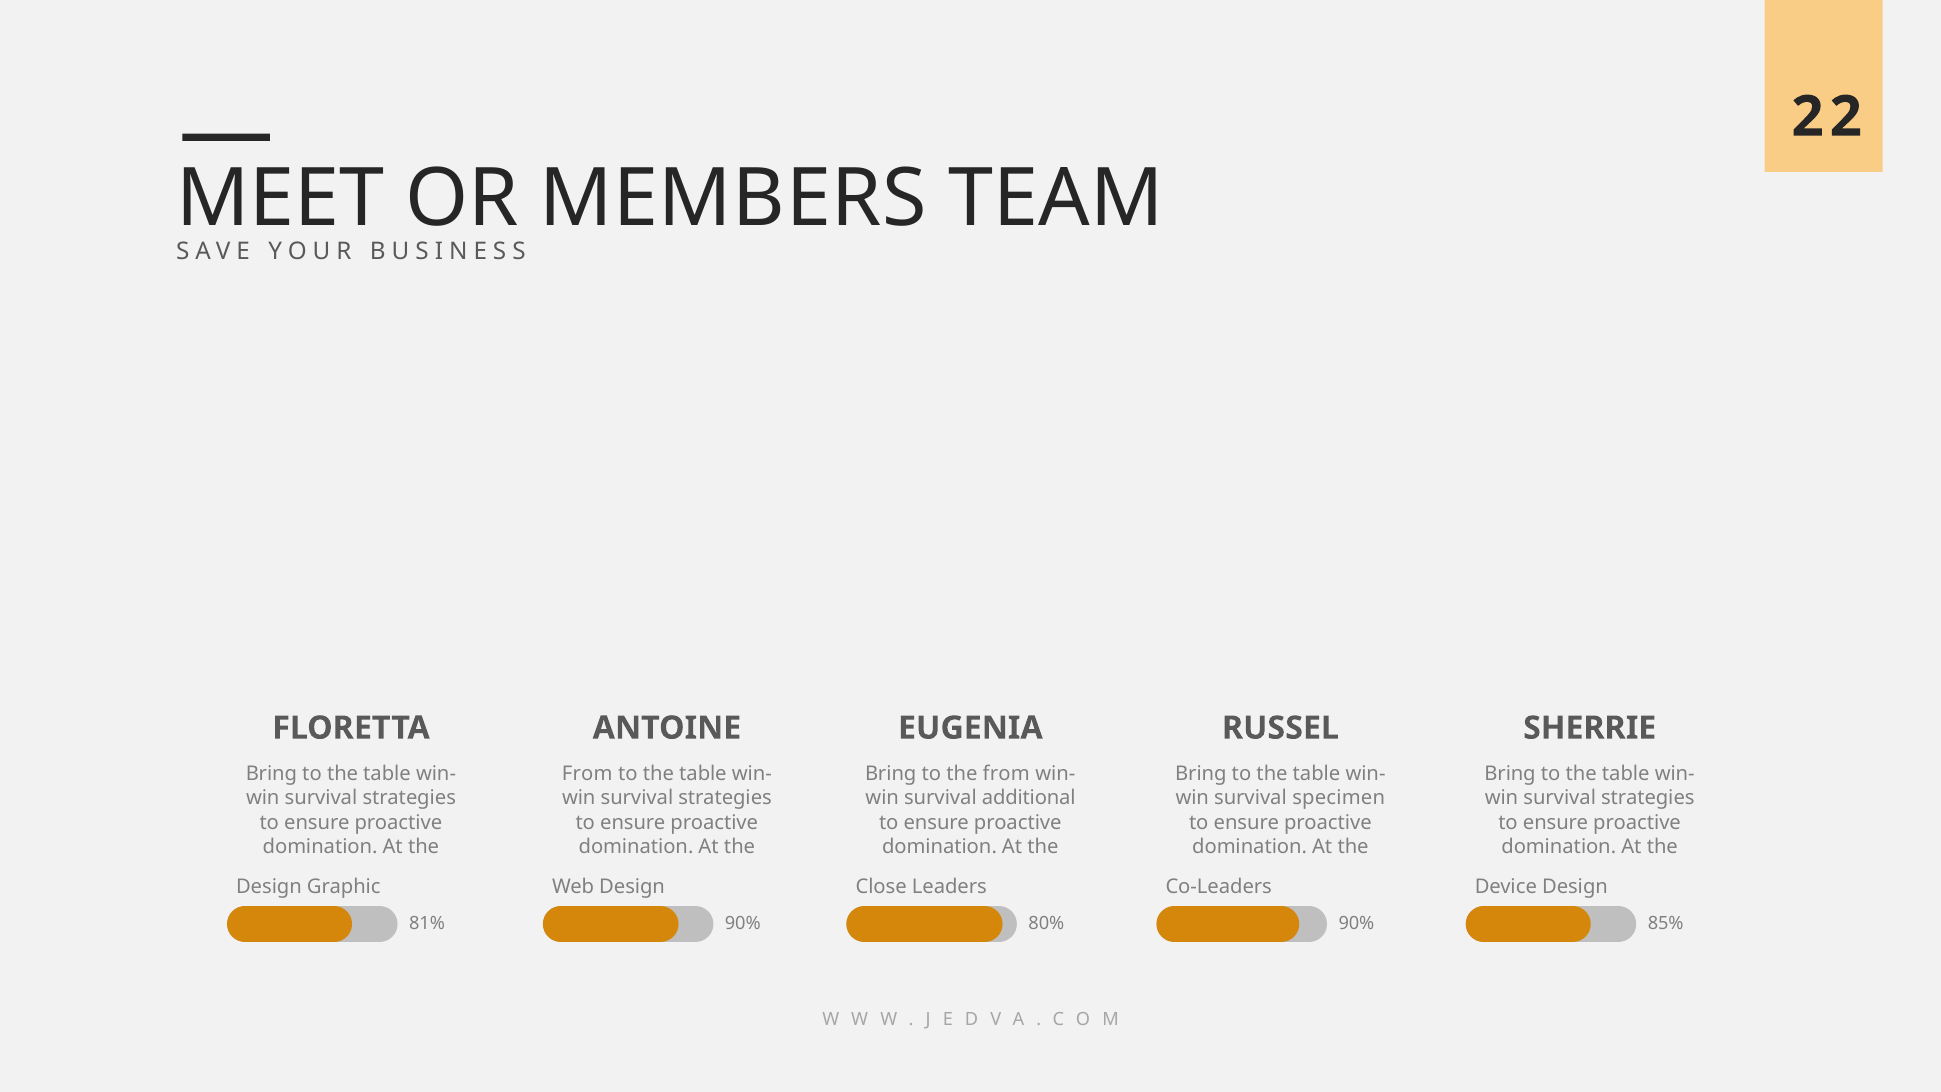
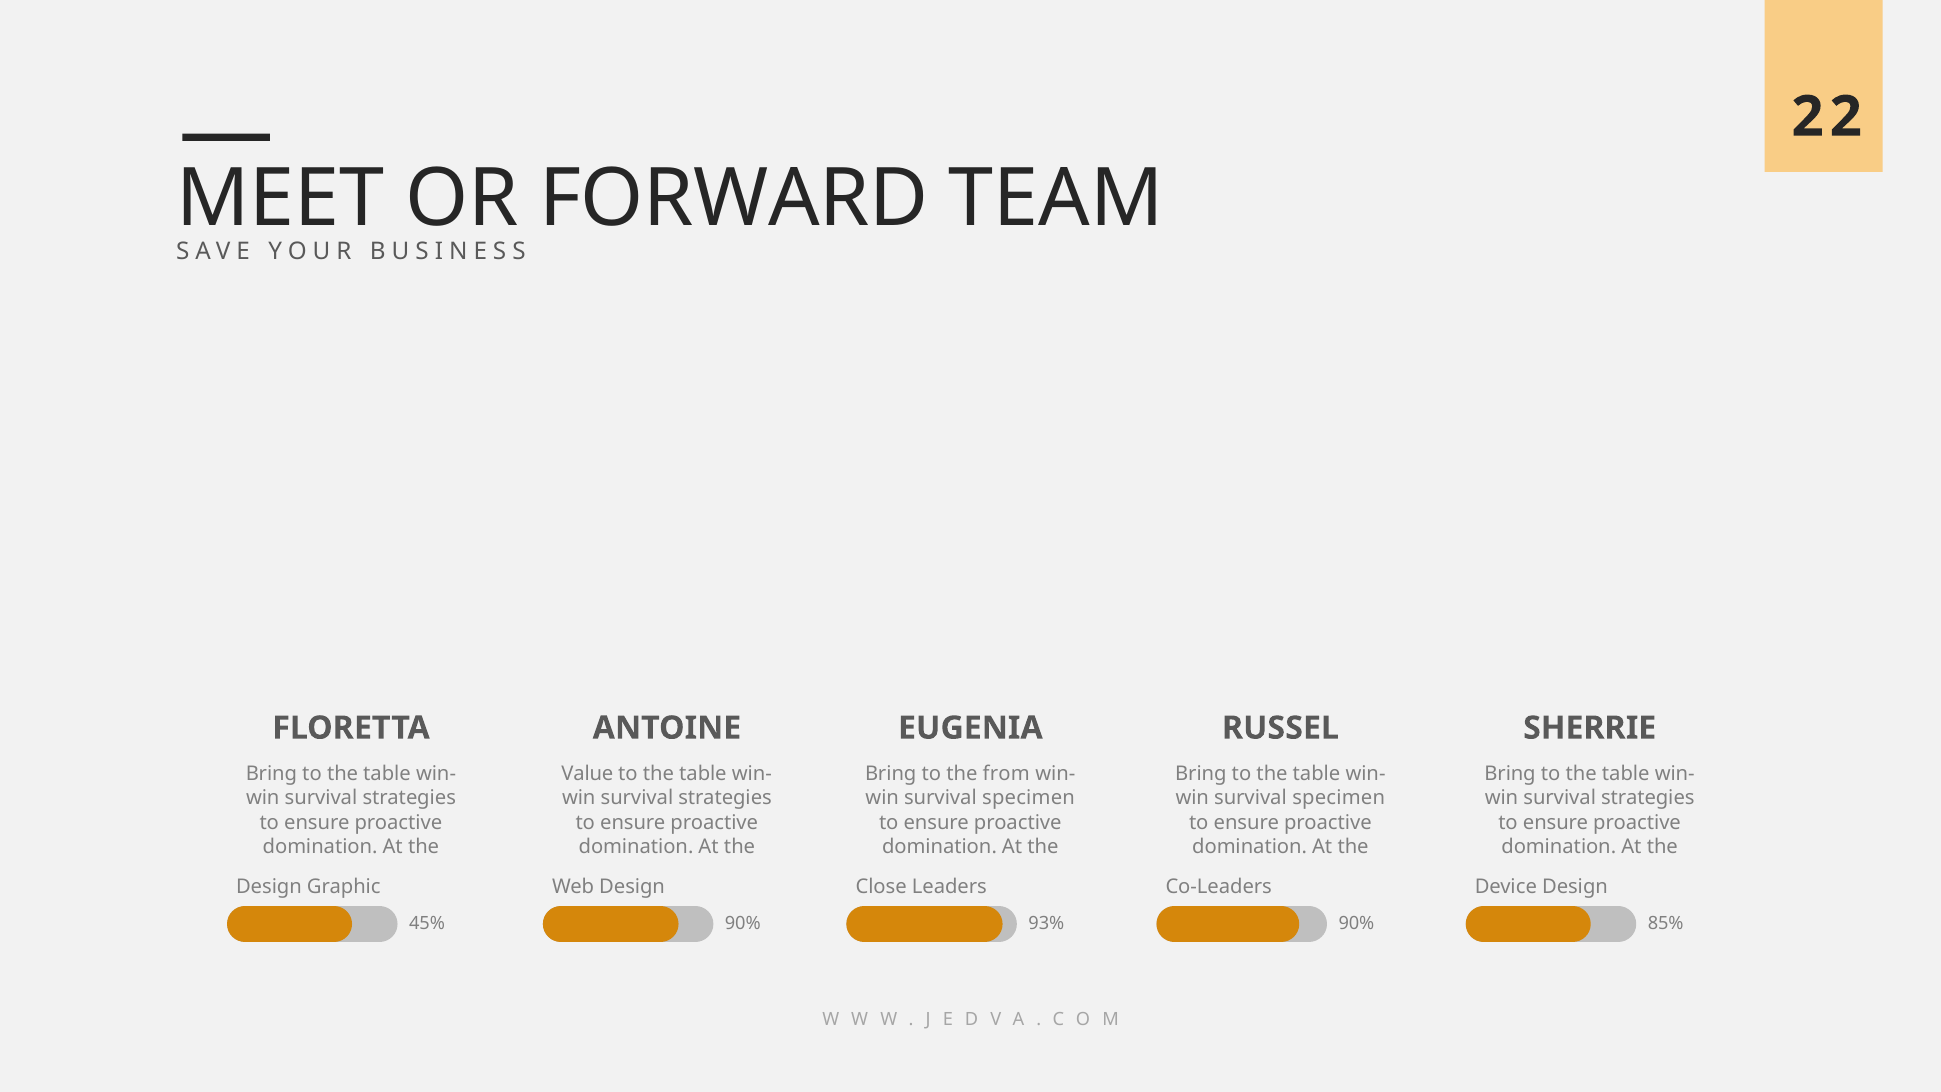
MEMBERS: MEMBERS -> FORWARD
From at (587, 774): From -> Value
additional at (1029, 798): additional -> specimen
81%: 81% -> 45%
80%: 80% -> 93%
